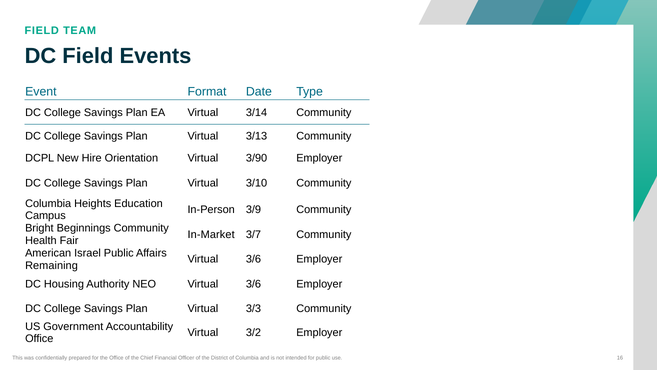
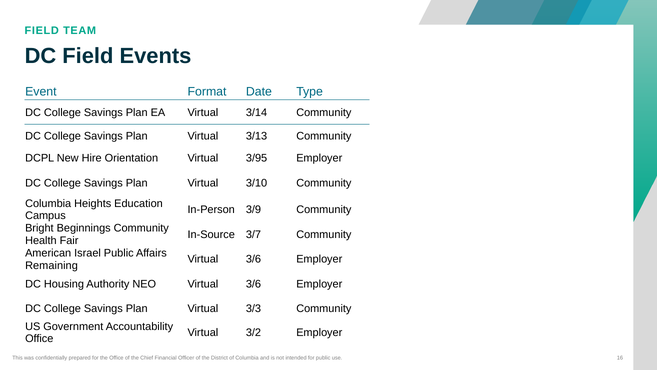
3/90: 3/90 -> 3/95
In-Market: In-Market -> In-Source
